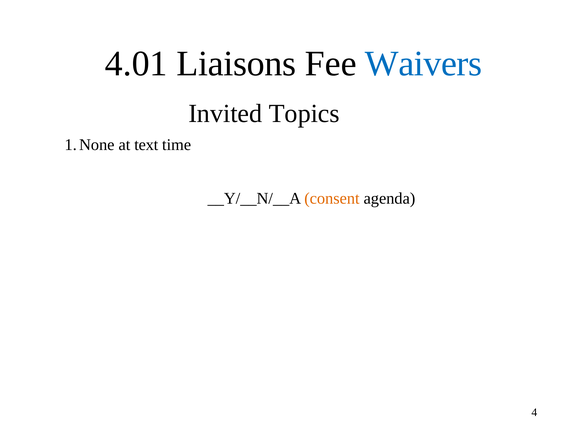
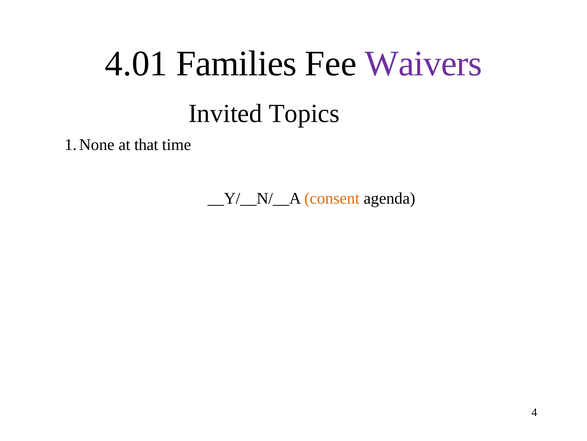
Liaisons: Liaisons -> Families
Waivers colour: blue -> purple
text: text -> that
